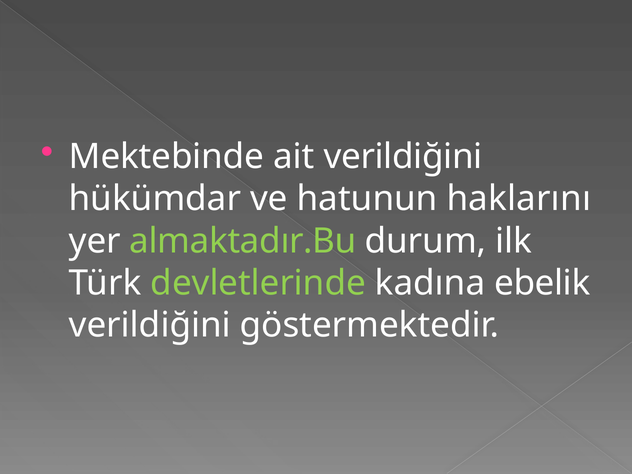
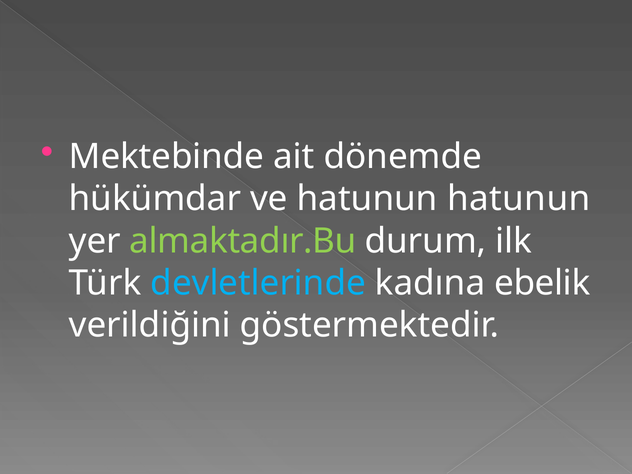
ait verildiğini: verildiğini -> dönemde
hatunun haklarını: haklarını -> hatunun
devletlerinde colour: light green -> light blue
